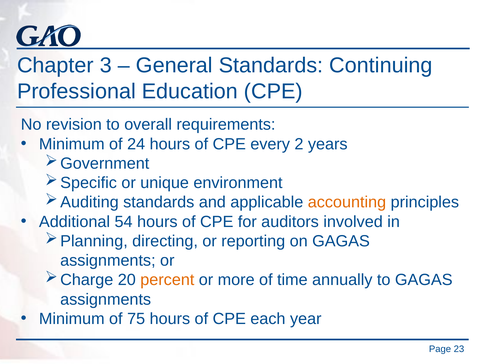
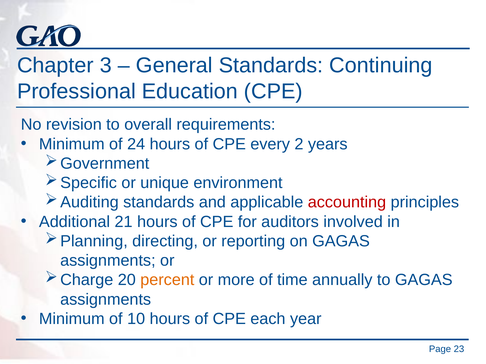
accounting colour: orange -> red
54: 54 -> 21
75: 75 -> 10
